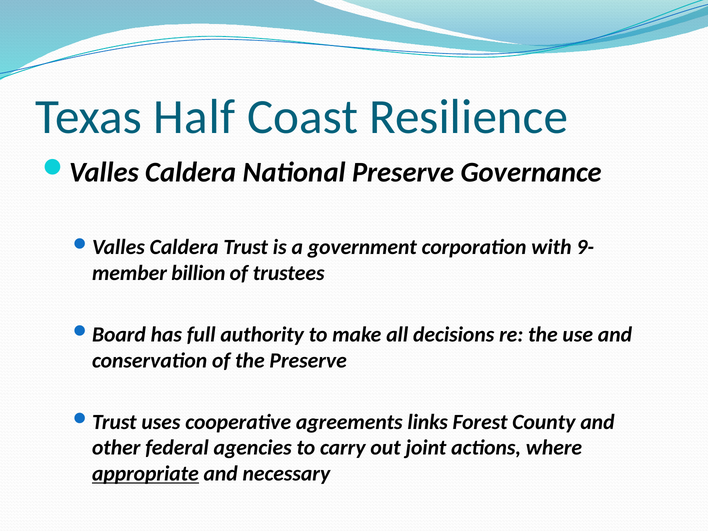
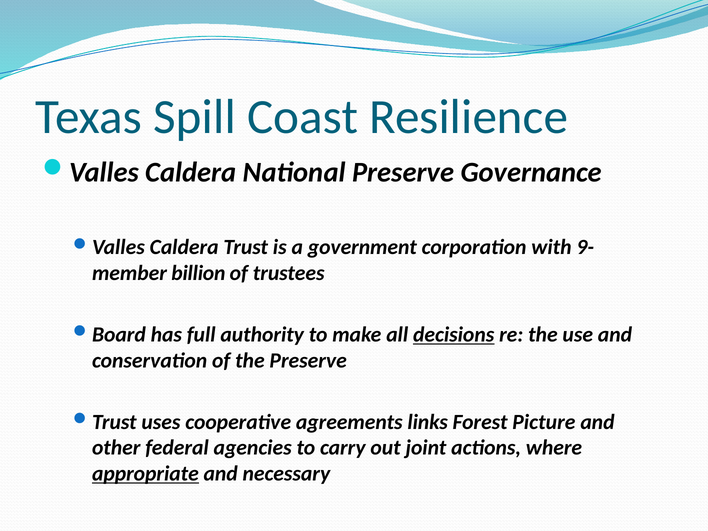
Half: Half -> Spill
decisions underline: none -> present
County: County -> Picture
